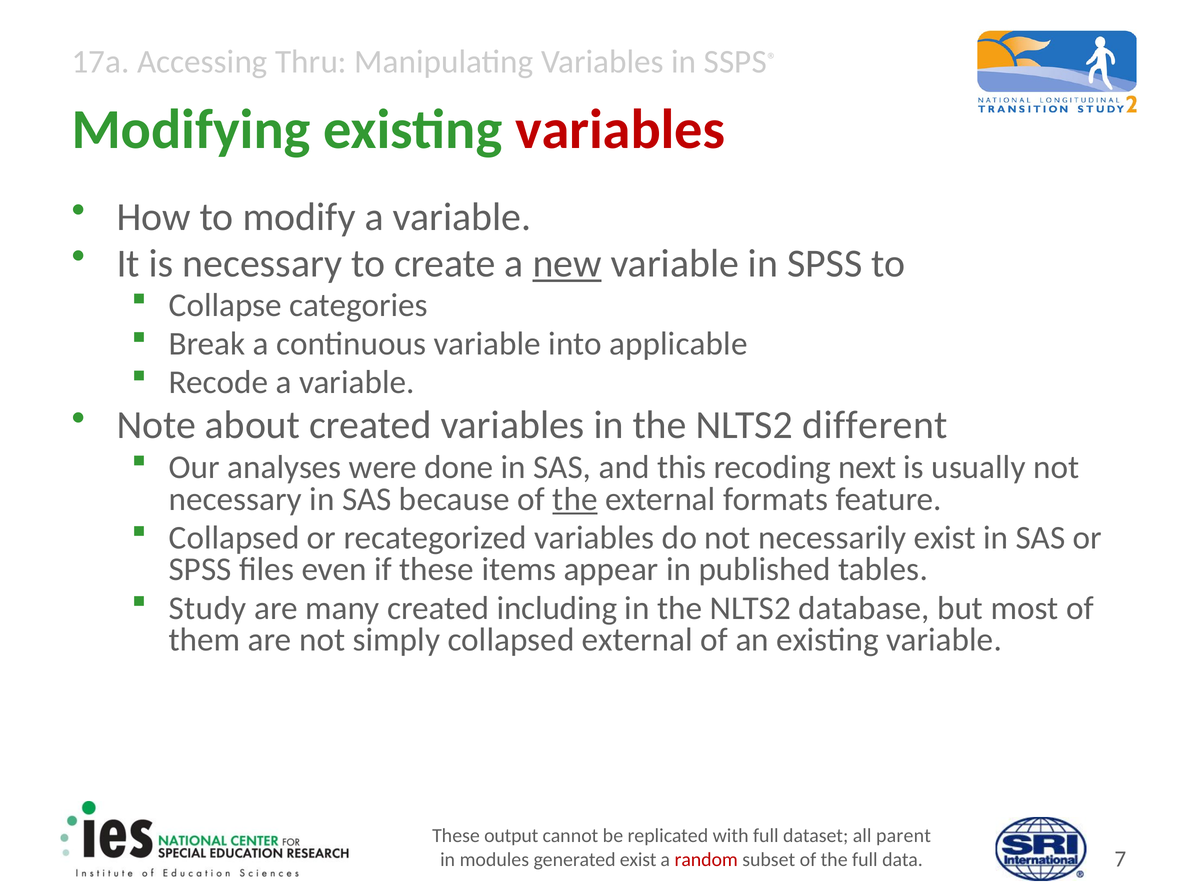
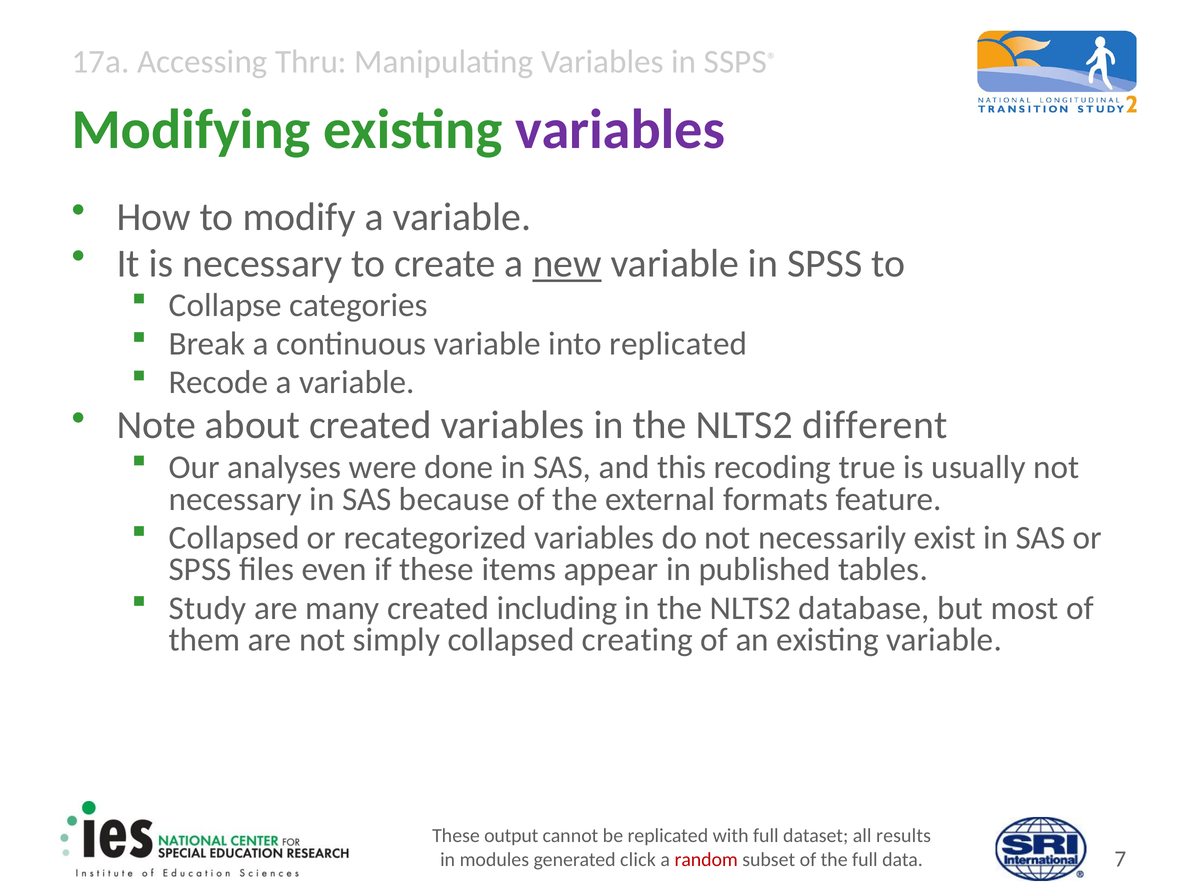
variables at (620, 130) colour: red -> purple
into applicable: applicable -> replicated
next: next -> true
the at (575, 499) underline: present -> none
collapsed external: external -> creating
parent: parent -> results
generated exist: exist -> click
